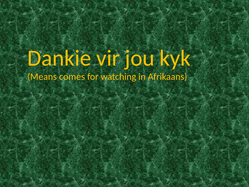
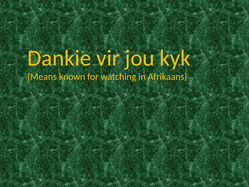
comes: comes -> known
